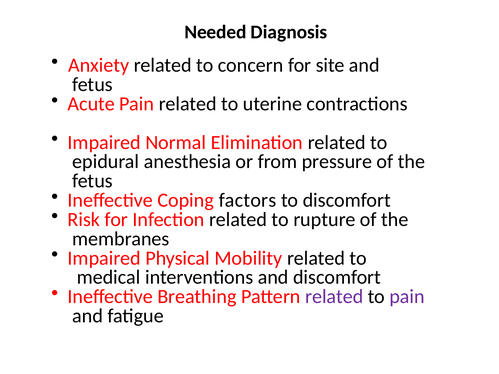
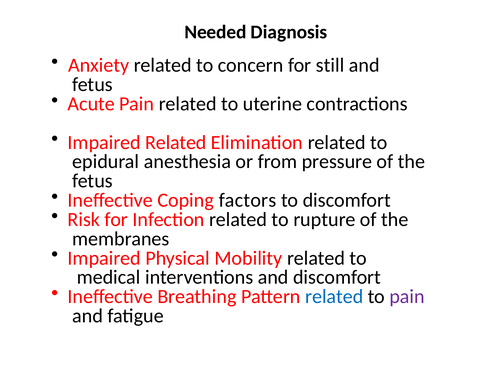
site: site -> still
Impaired Normal: Normal -> Related
related at (334, 297) colour: purple -> blue
